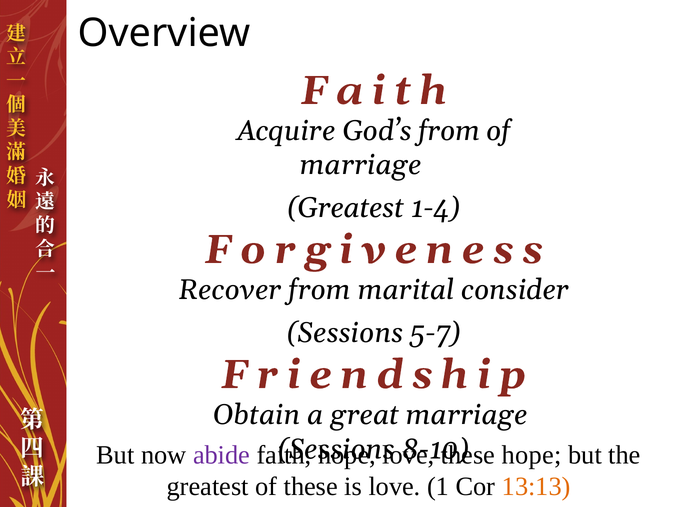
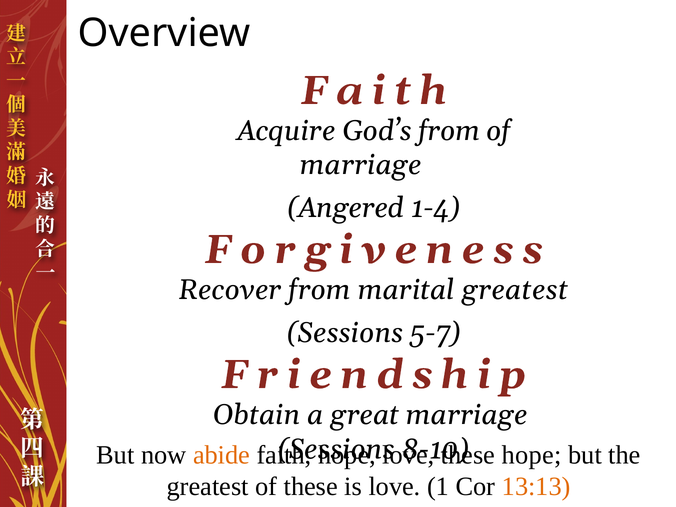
Greatest at (346, 208): Greatest -> Angered
marital consider: consider -> greatest
abide colour: purple -> orange
